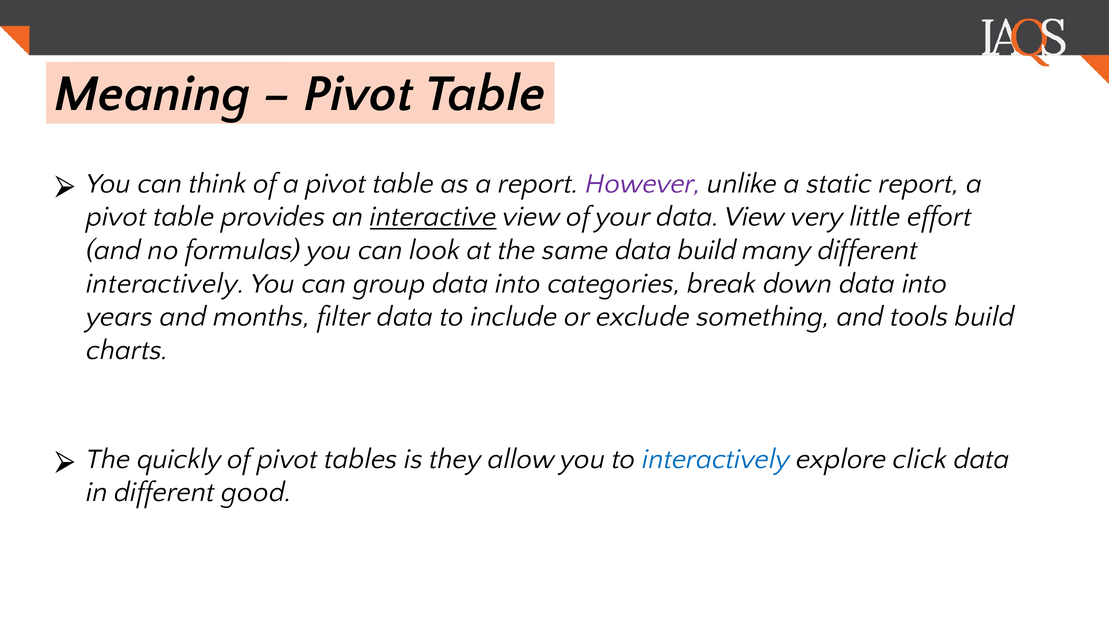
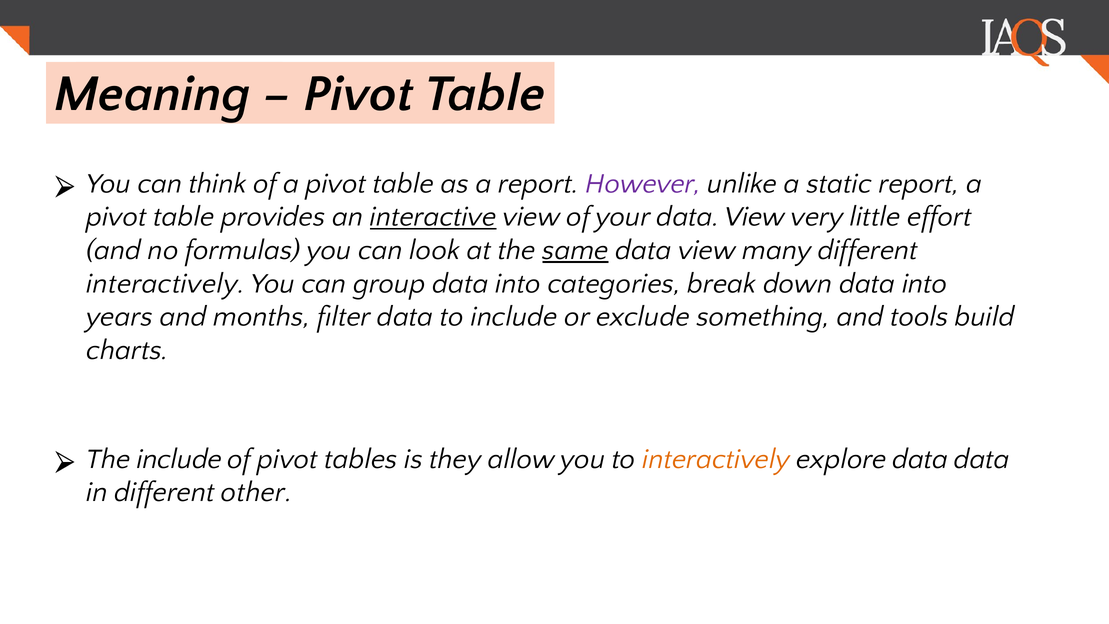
same underline: none -> present
build at (707, 250): build -> view
The quickly: quickly -> include
interactively at (716, 459) colour: blue -> orange
explore click: click -> data
good: good -> other
